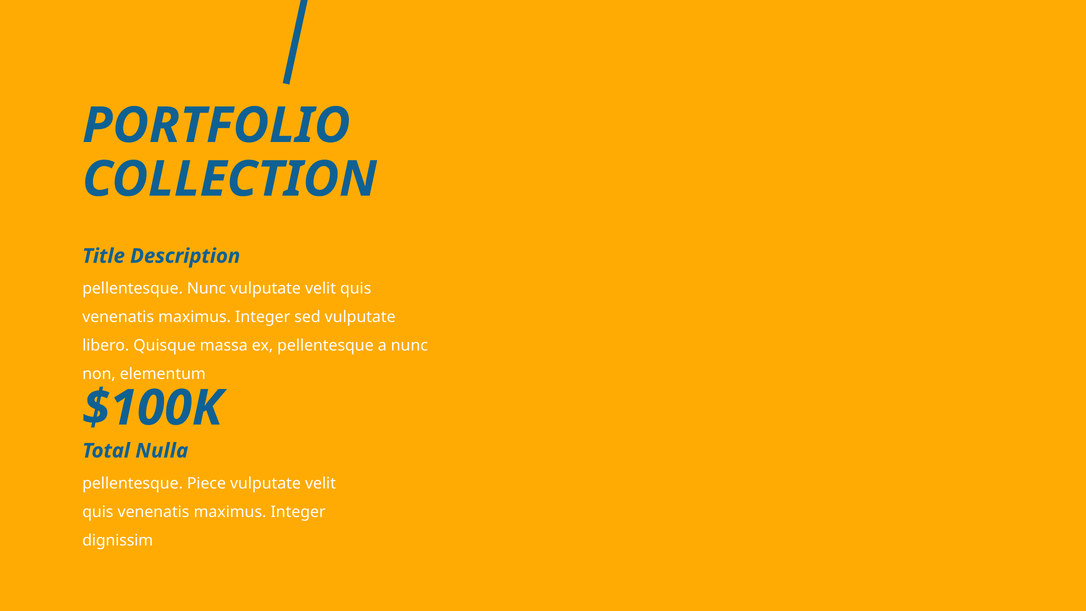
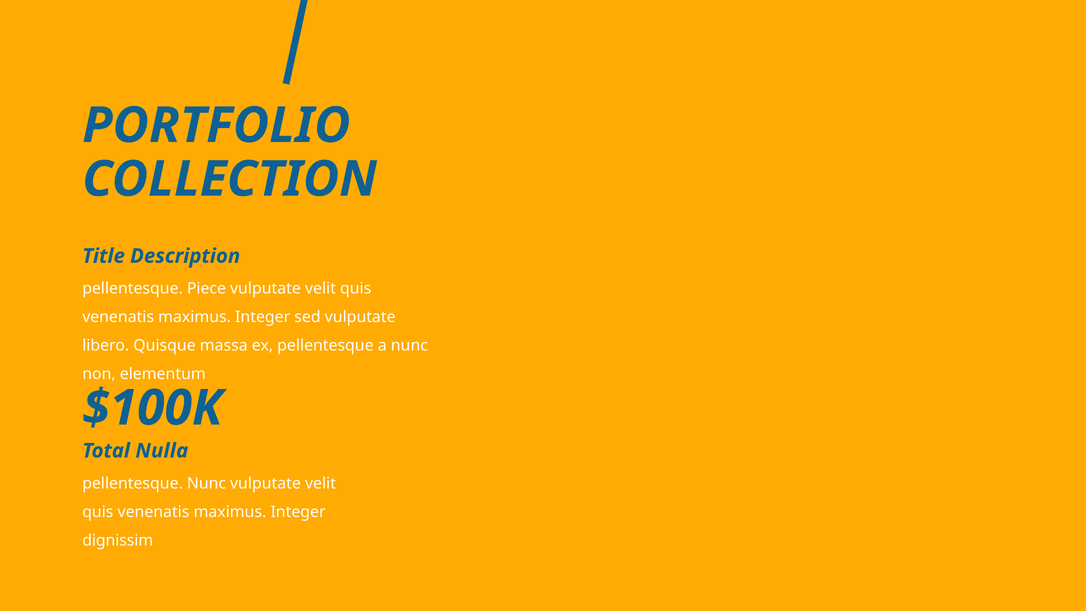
pellentesque Nunc: Nunc -> Piece
pellentesque Piece: Piece -> Nunc
